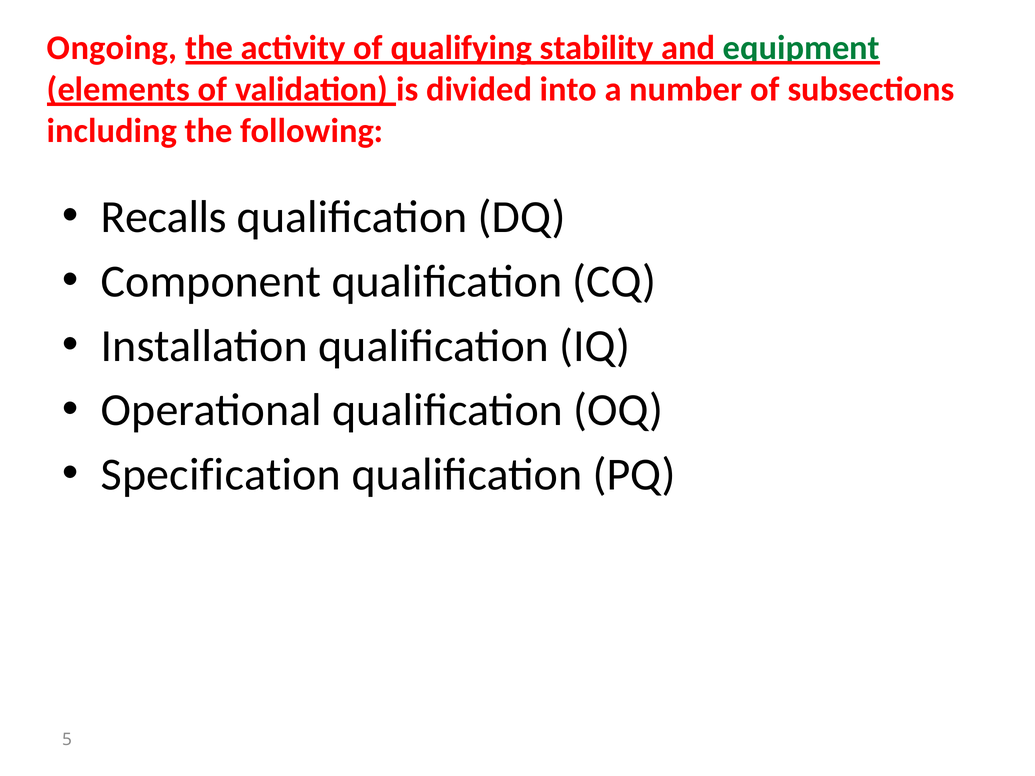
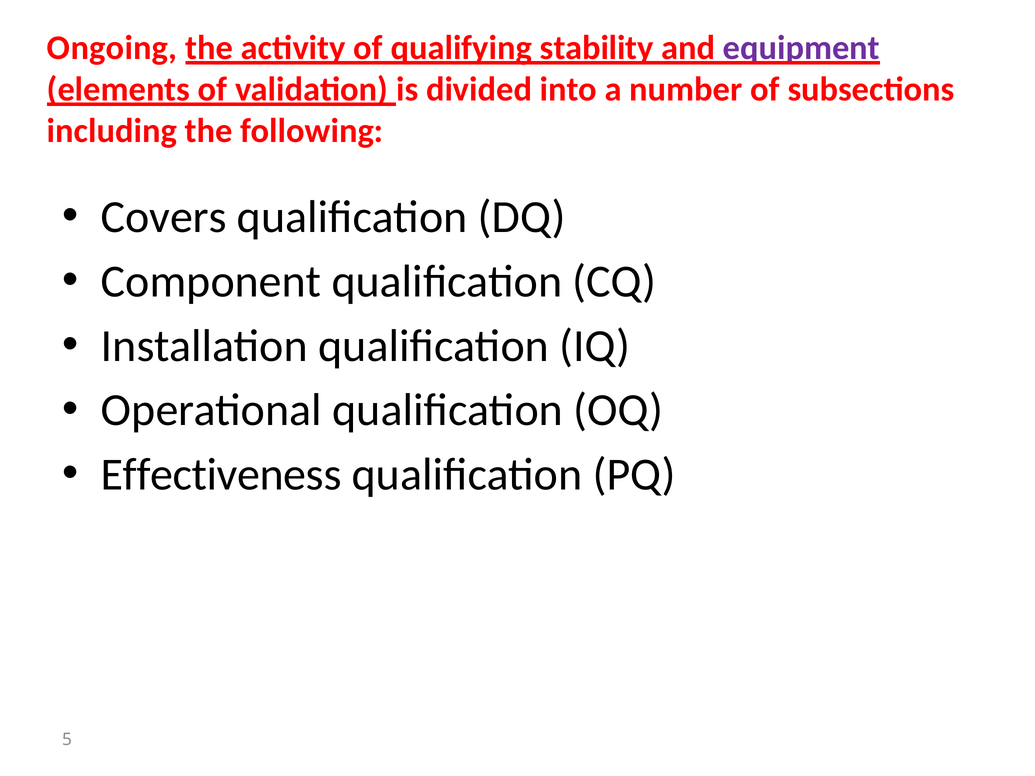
equipment colour: green -> purple
Recalls: Recalls -> Covers
Specification: Specification -> Effectiveness
